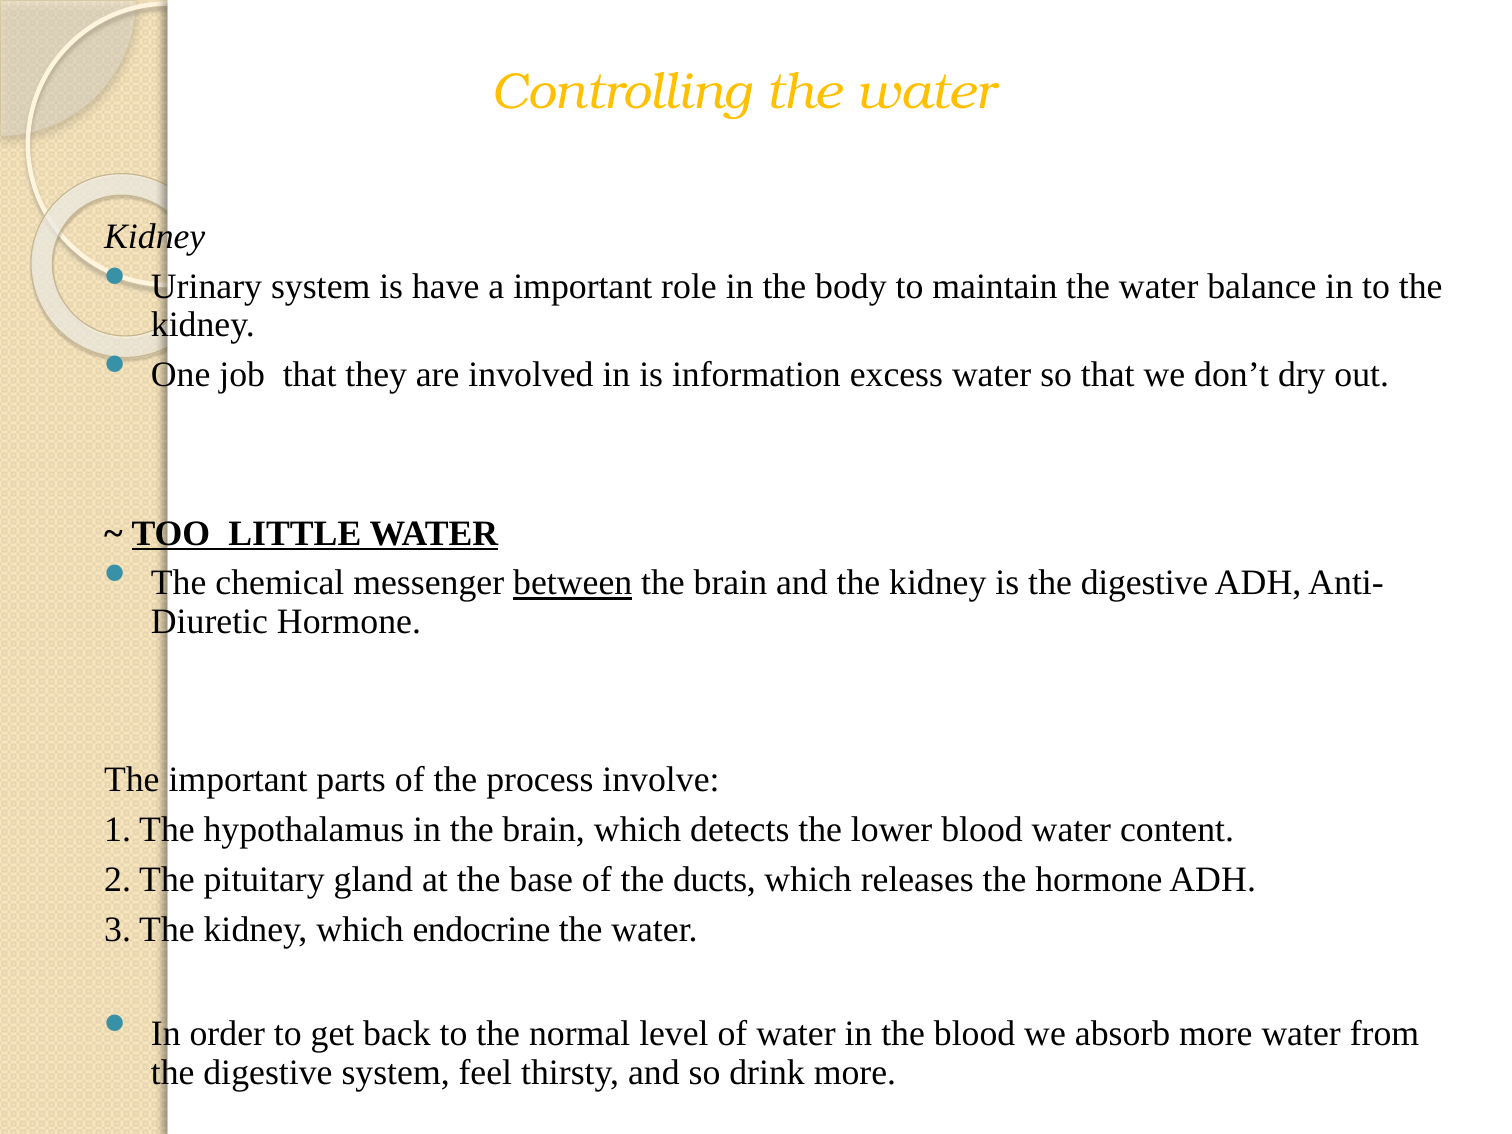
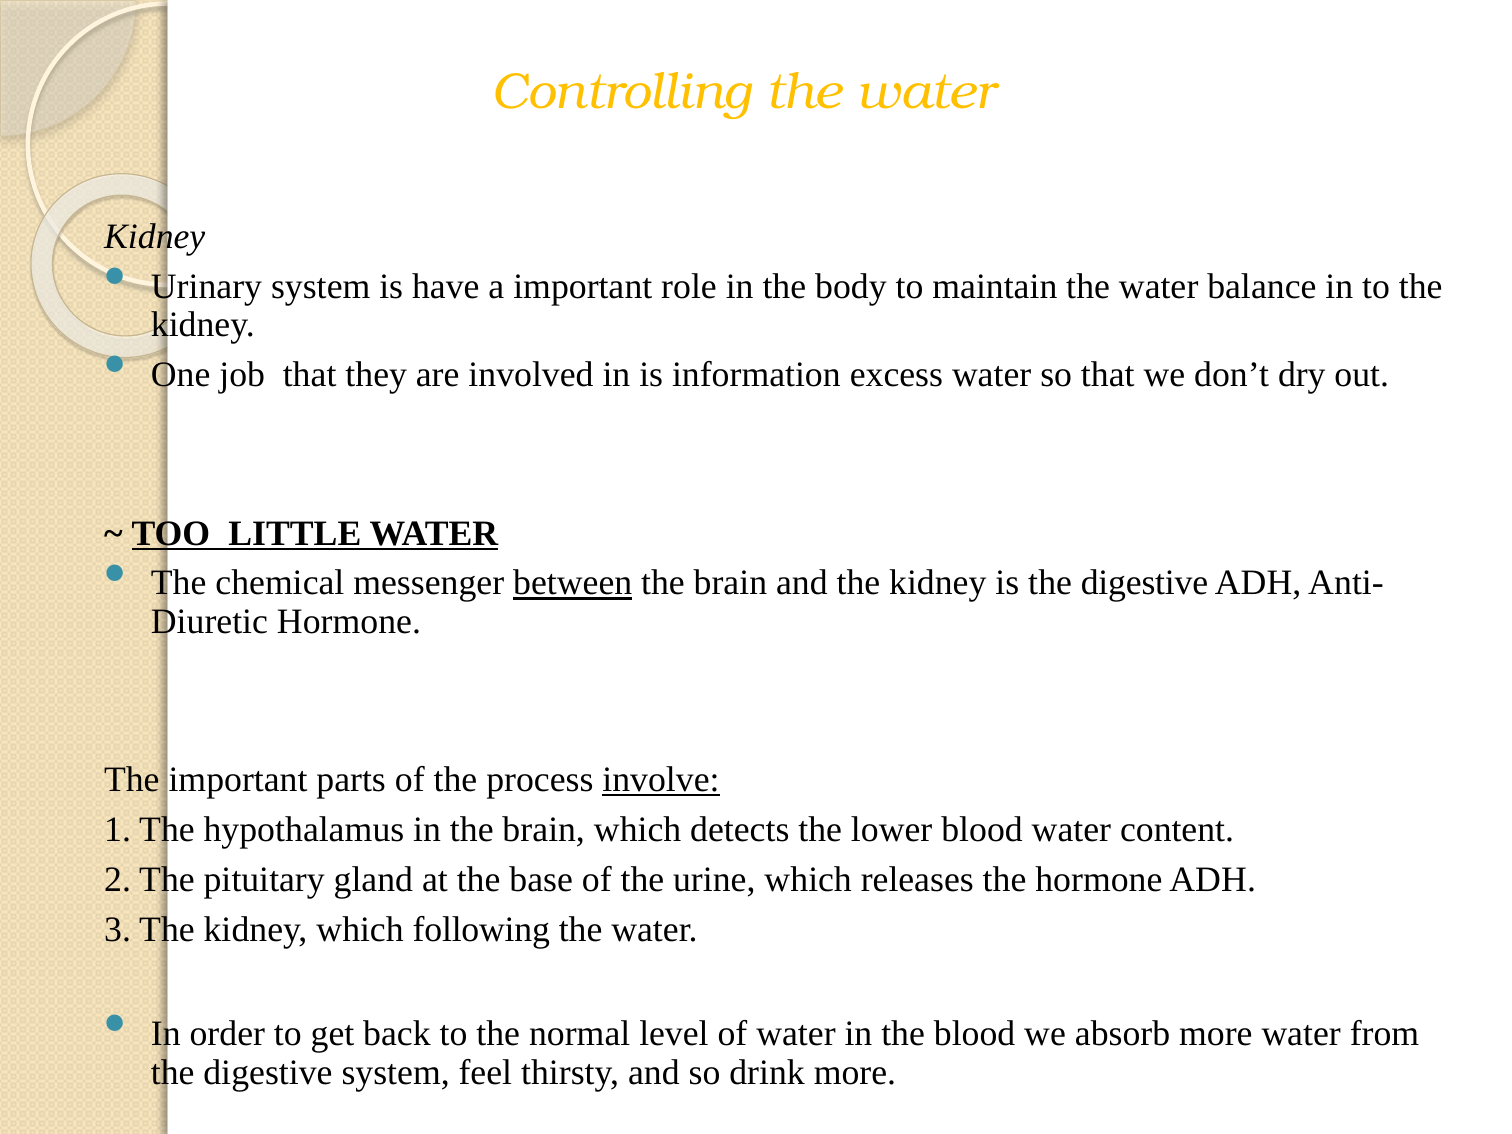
involve underline: none -> present
ducts: ducts -> urine
endocrine: endocrine -> following
